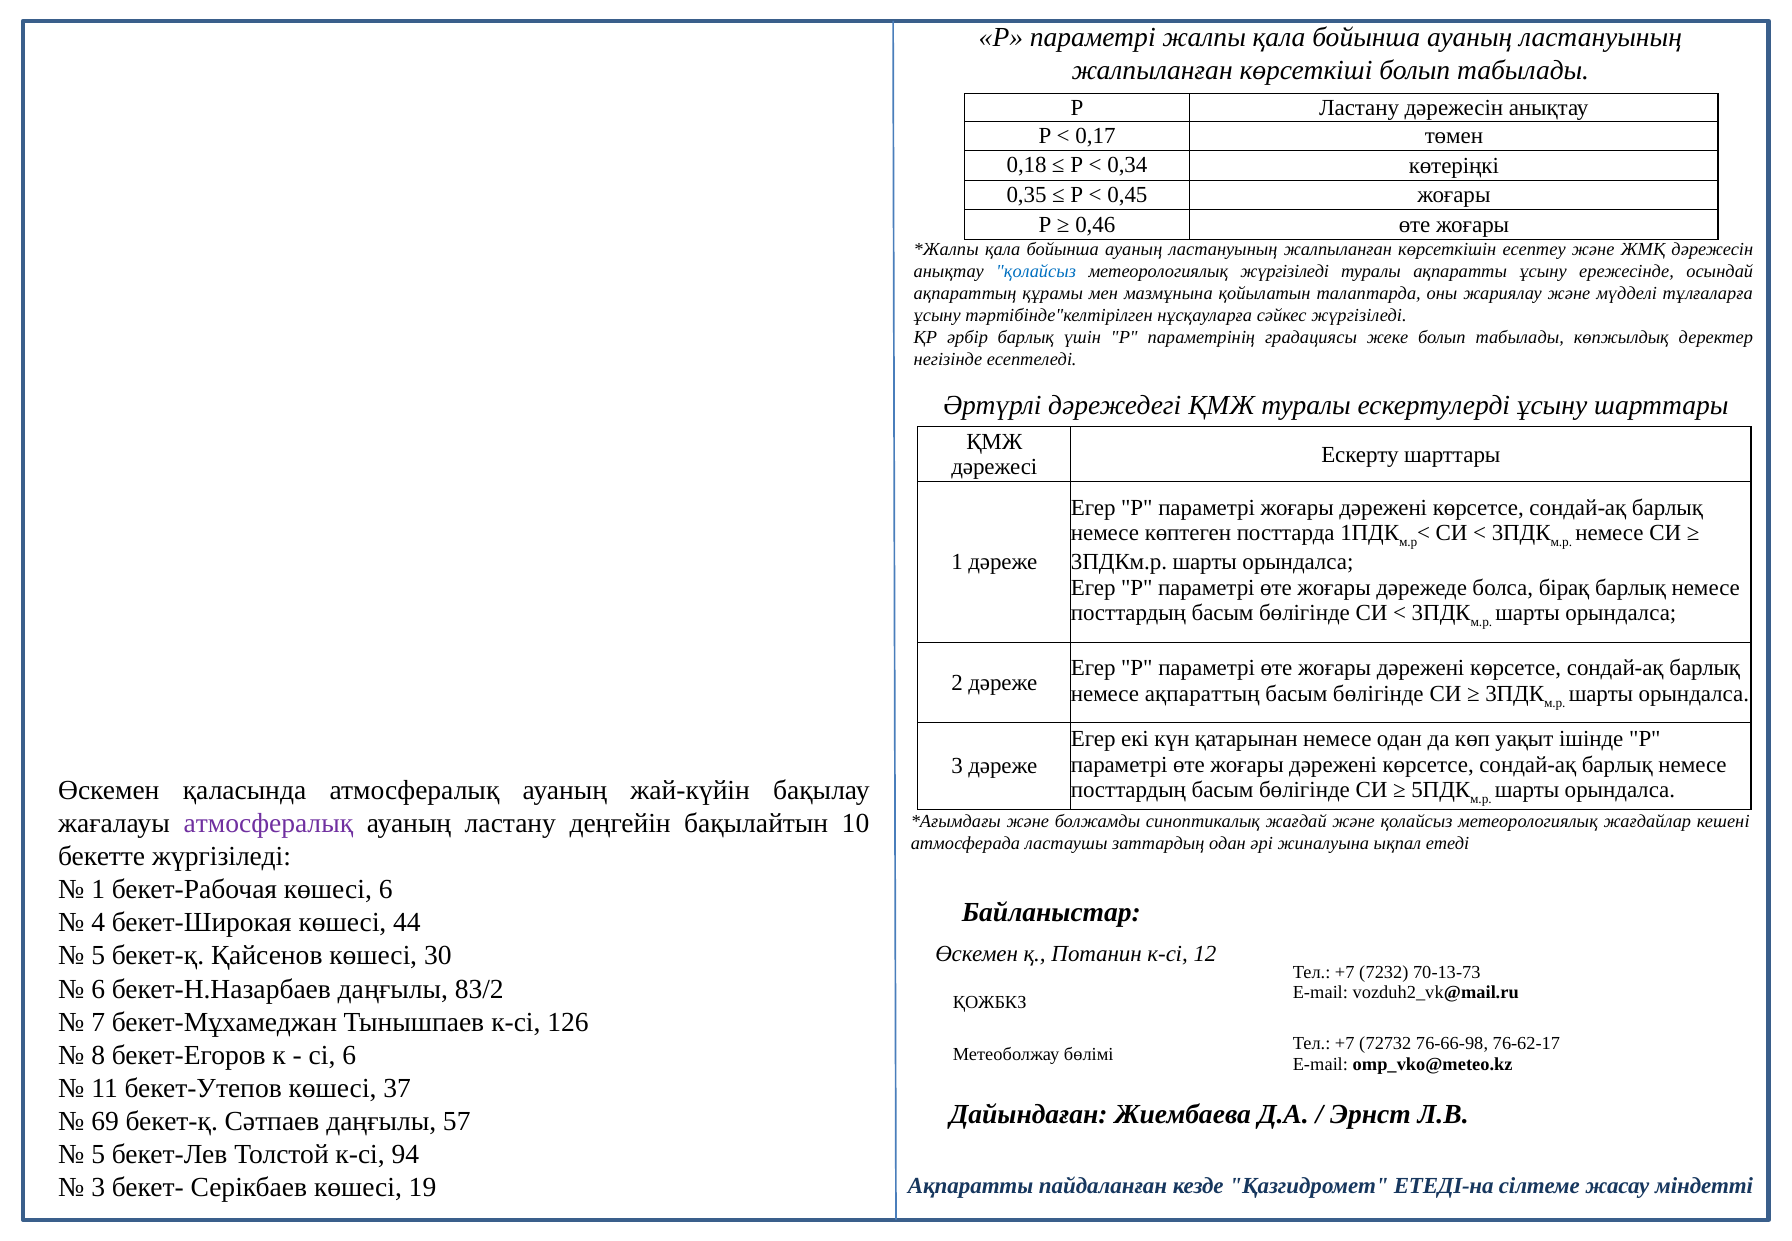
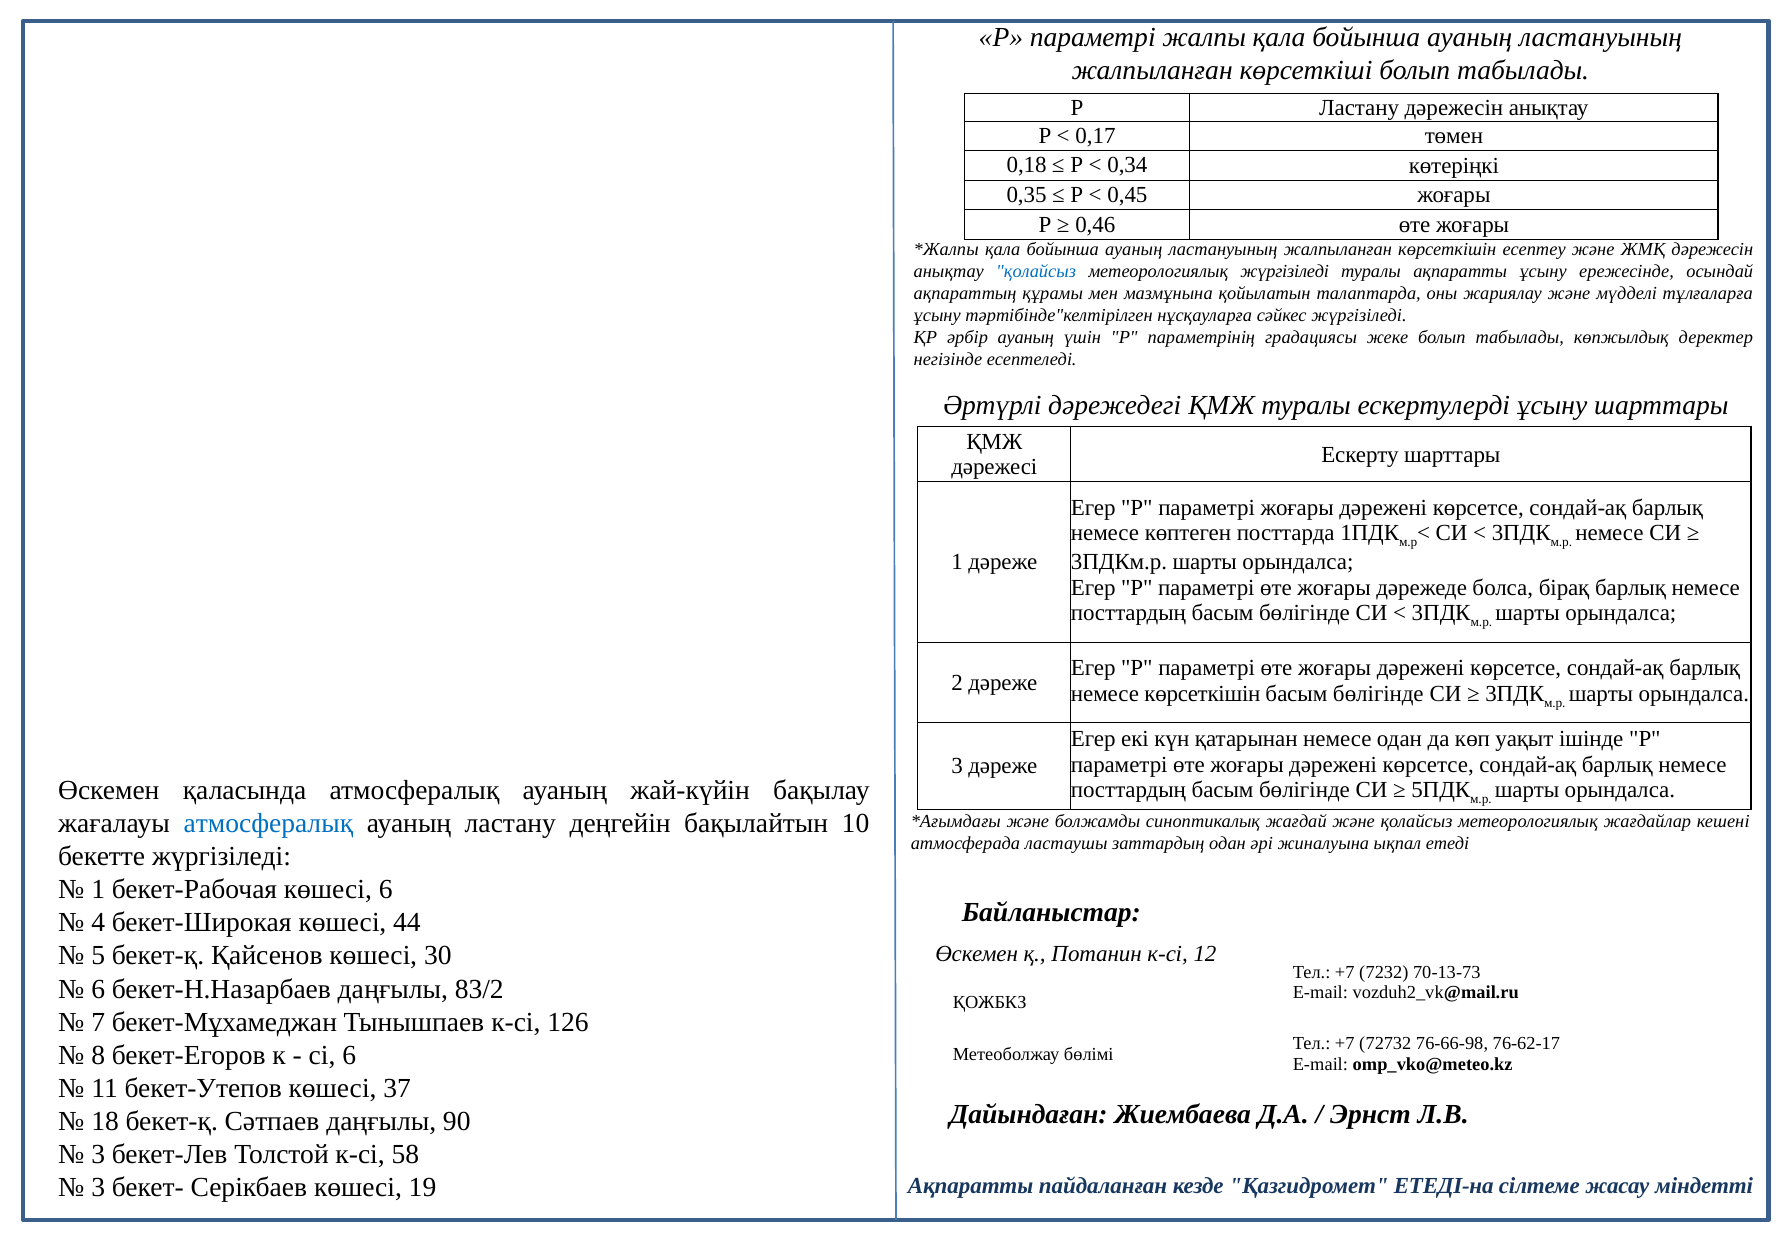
әрбір барлық: барлық -> ауаның
немесе ақпараттың: ақпараттың -> көрсеткішін
атмосфералық at (268, 823) colour: purple -> blue
69: 69 -> 18
57: 57 -> 90
5 at (98, 1154): 5 -> 3
94: 94 -> 58
